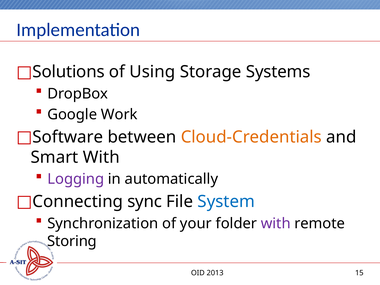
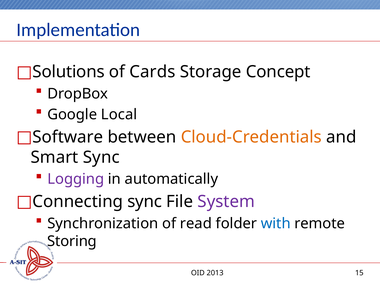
Using: Using -> Cards
Systems: Systems -> Concept
Work: Work -> Local
Smart With: With -> Sync
System colour: blue -> purple
your: your -> read
with at (276, 223) colour: purple -> blue
